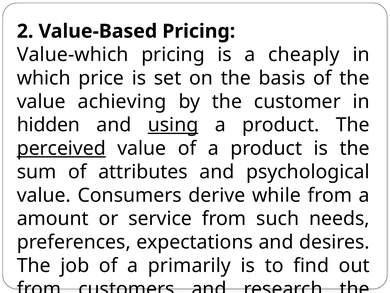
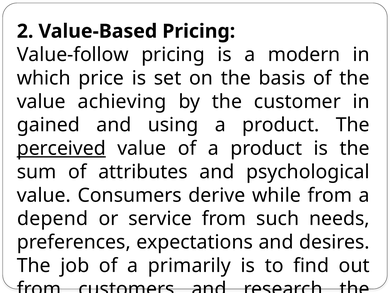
Value-which: Value-which -> Value-follow
cheaply: cheaply -> modern
hidden: hidden -> gained
using underline: present -> none
amount: amount -> depend
